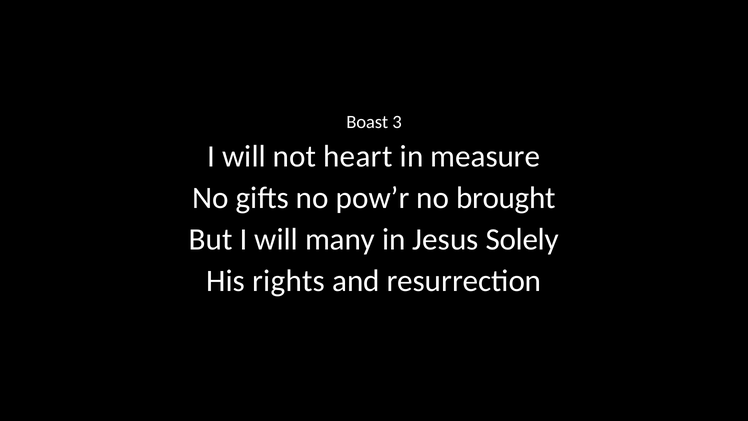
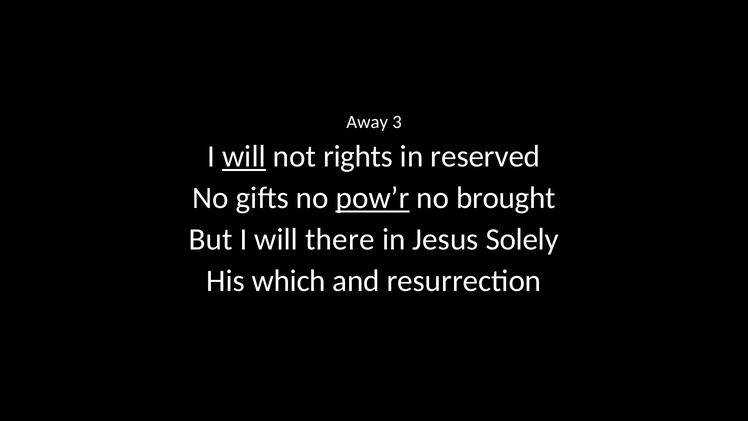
Boast: Boast -> Away
will at (244, 156) underline: none -> present
heart: heart -> rights
measure: measure -> reserved
pow’r underline: none -> present
many: many -> there
rights: rights -> which
